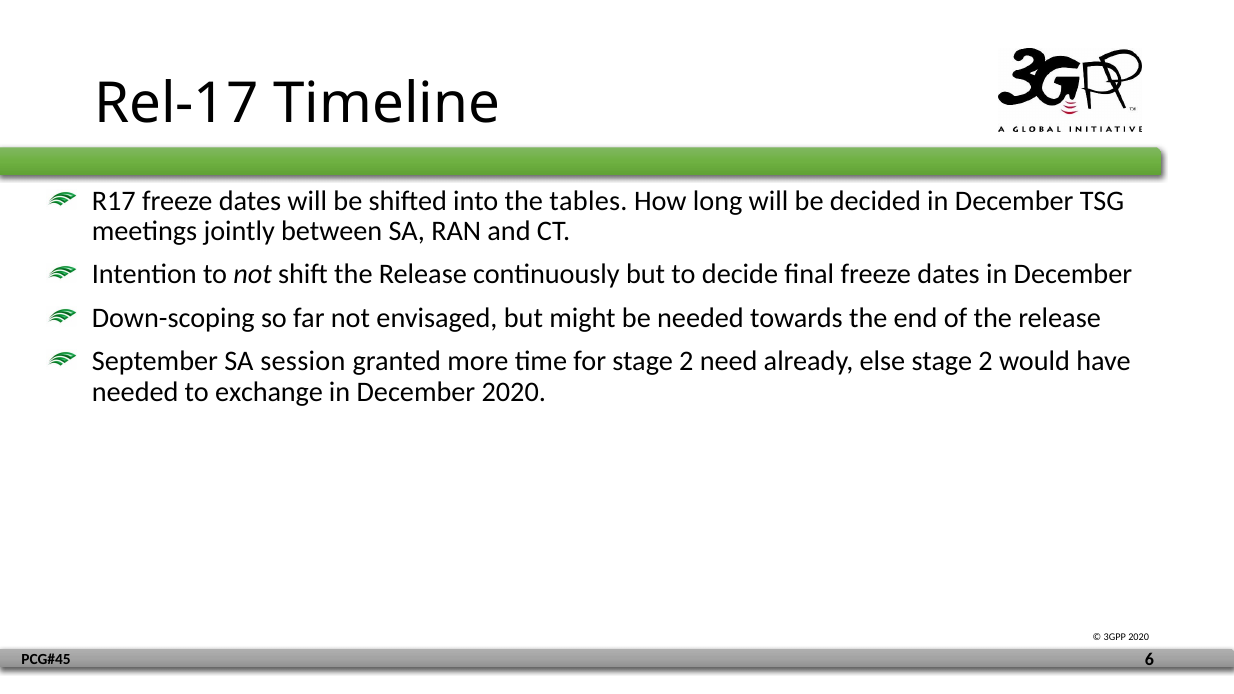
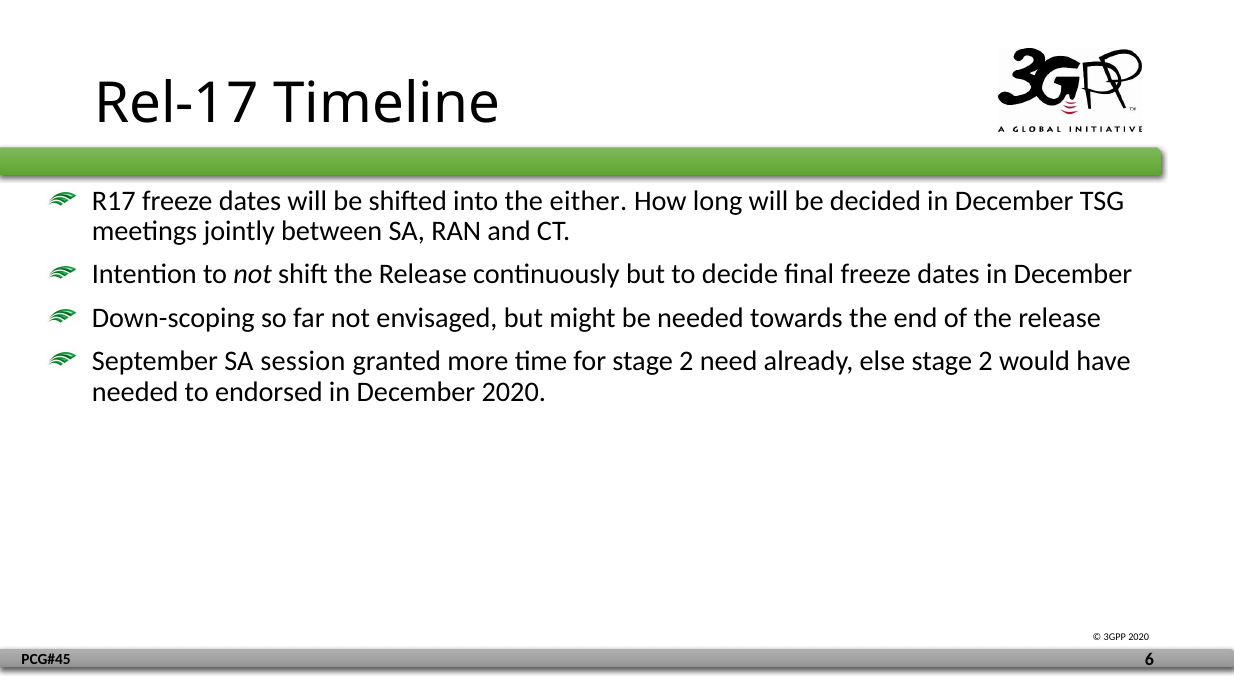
tables: tables -> either
exchange: exchange -> endorsed
